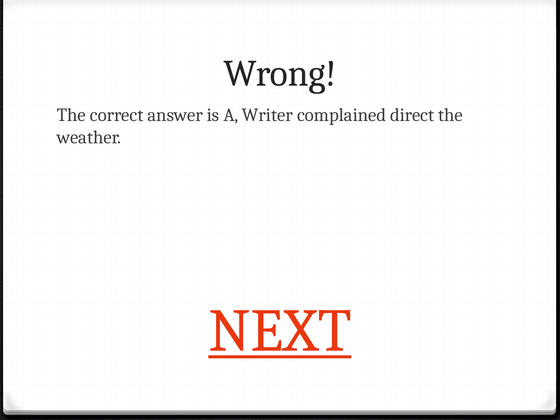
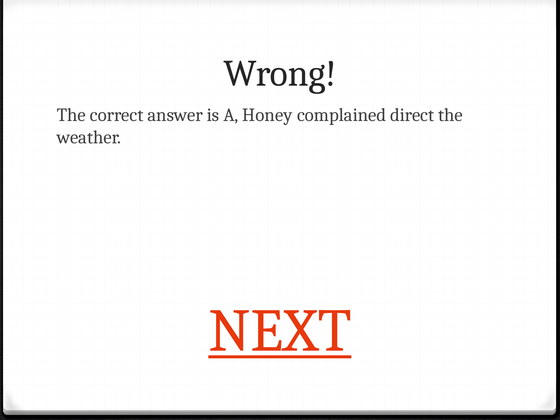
Writer: Writer -> Honey
